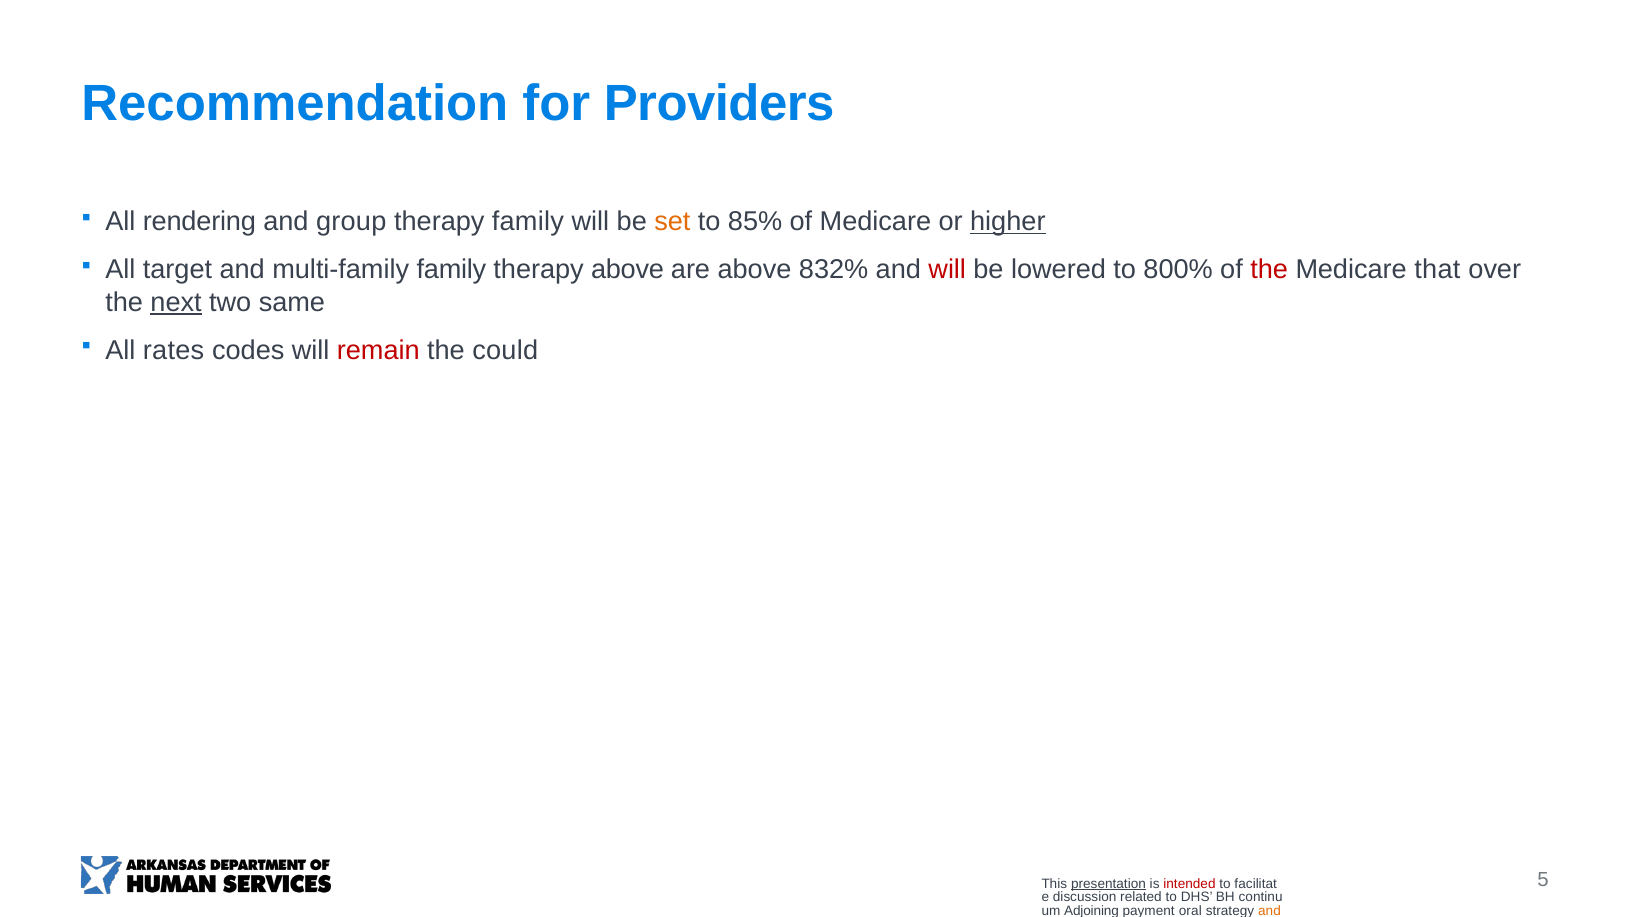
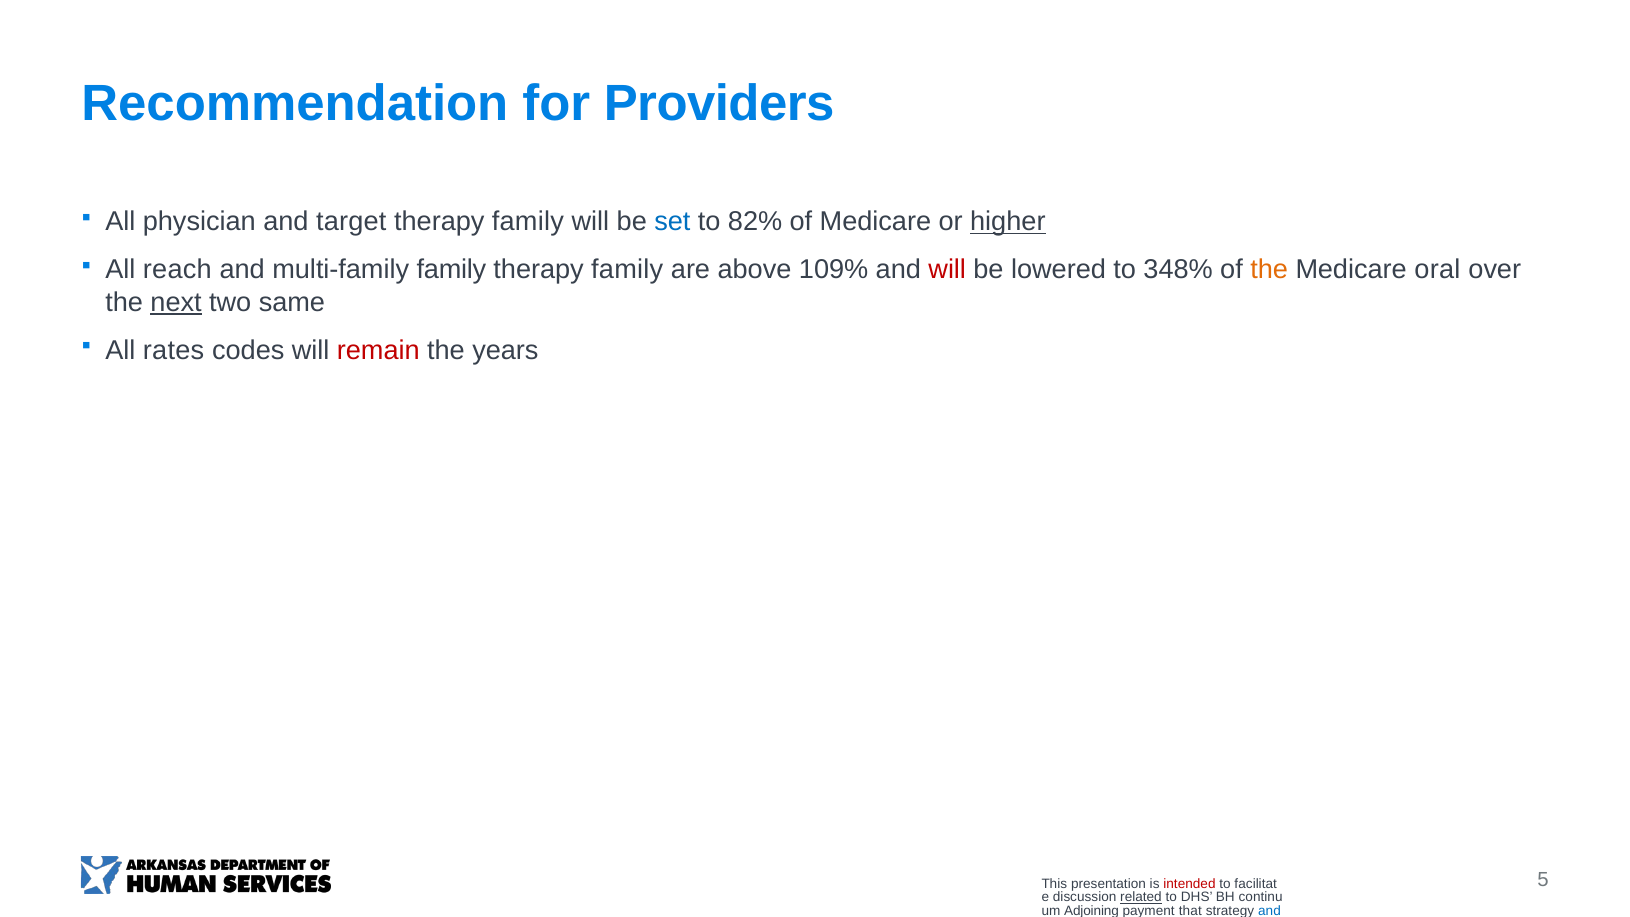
rendering: rendering -> physician
group: group -> target
set colour: orange -> blue
85%: 85% -> 82%
target: target -> reach
above at (627, 270): above -> family
832%: 832% -> 109%
800%: 800% -> 348%
the at (1269, 270) colour: red -> orange
Medicare that: that -> oral
could: could -> years
presentation underline: present -> none
related underline: none -> present
payment oral: oral -> that
and at (1270, 911) colour: orange -> blue
